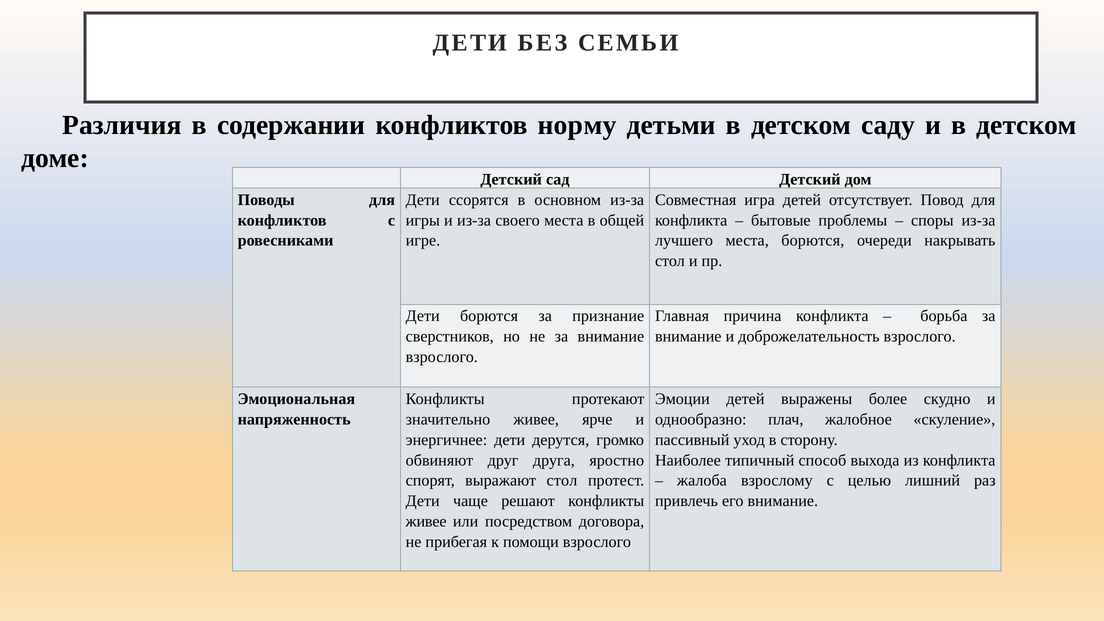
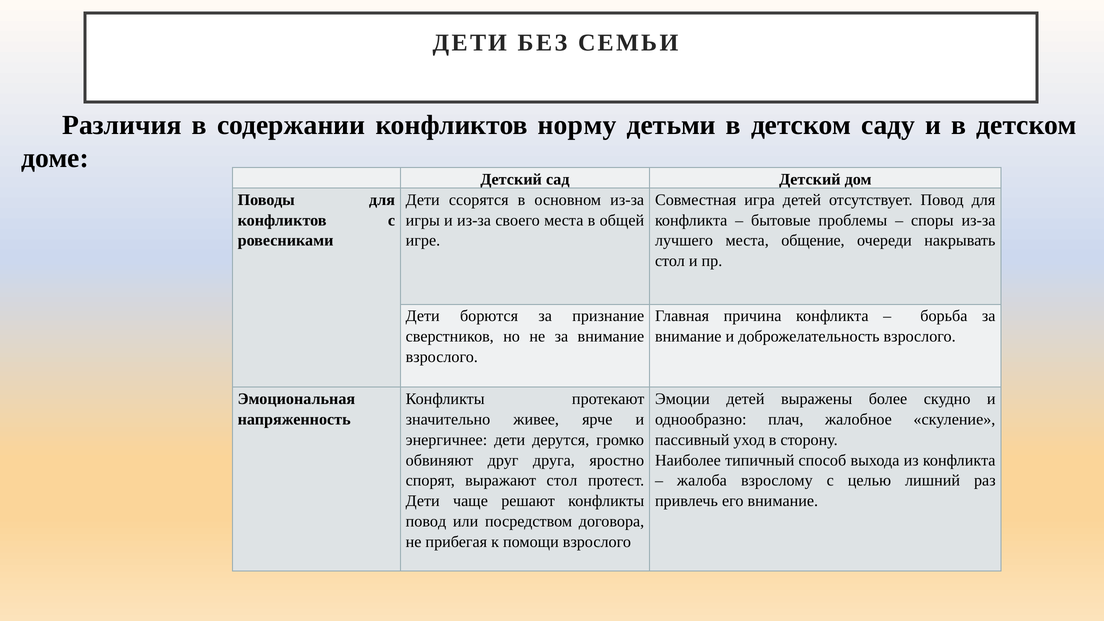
места борются: борются -> общение
живее at (426, 522): живее -> повод
